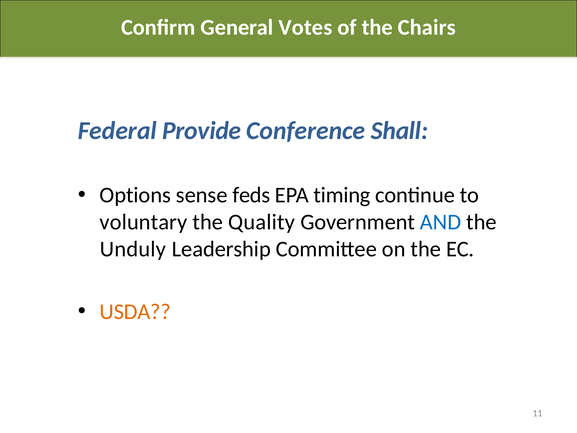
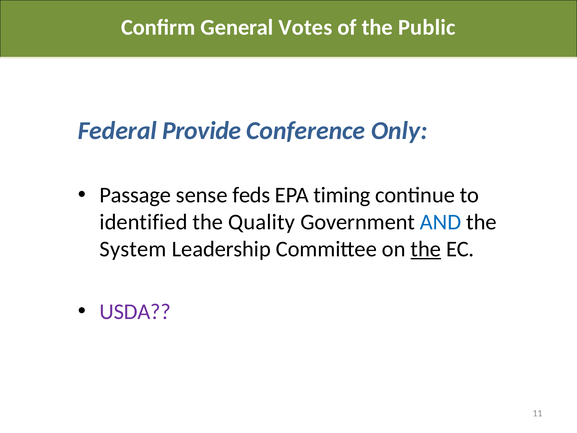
Chairs: Chairs -> Public
Shall: Shall -> Only
Options: Options -> Passage
voluntary: voluntary -> identified
Unduly: Unduly -> System
the at (426, 249) underline: none -> present
USDA colour: orange -> purple
